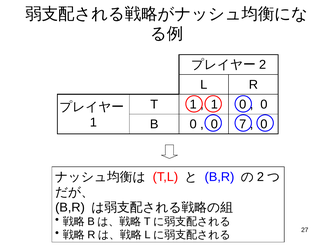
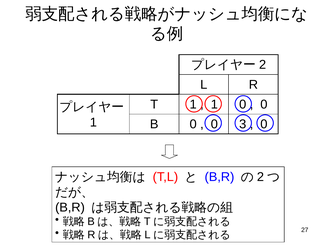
7: 7 -> 3
